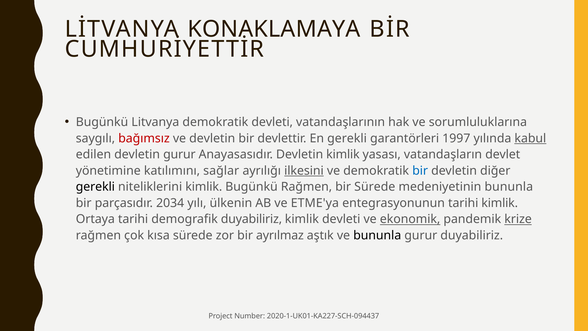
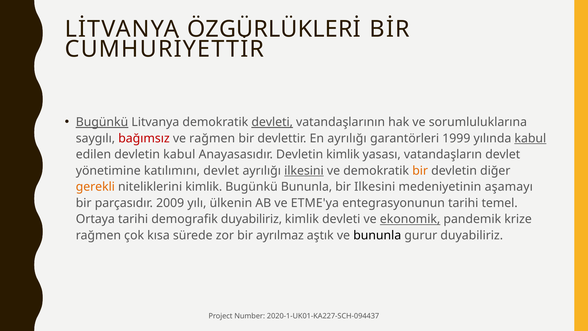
KONAKLAMAYA: KONAKLAMAYA -> ÖZGÜRLÜKLERİ
Bugünkü at (102, 122) underline: none -> present
devleti at (272, 122) underline: none -> present
ve devletin: devletin -> rağmen
En gerekli: gerekli -> ayrılığı
1997: 1997 -> 1999
devletin gurur: gurur -> kabul
katılımını sağlar: sağlar -> devlet
bir at (420, 171) colour: blue -> orange
gerekli at (95, 187) colour: black -> orange
Bugünkü Rağmen: Rağmen -> Bununla
bir Sürede: Sürede -> Ilkesini
medeniyetinin bununla: bununla -> aşamayı
2034: 2034 -> 2009
tarihi kimlik: kimlik -> temel
krize underline: present -> none
